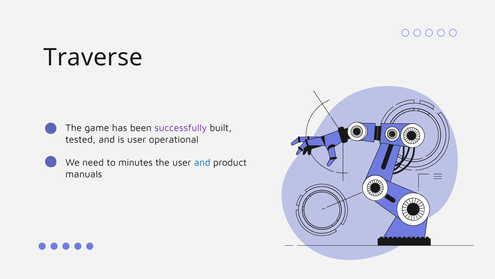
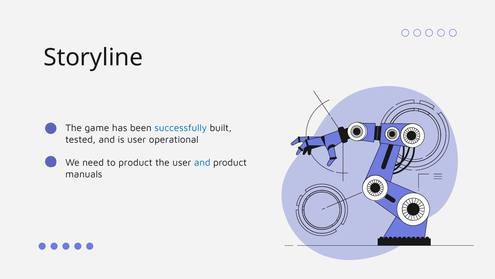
Traverse: Traverse -> Storyline
successfully colour: purple -> blue
to minutes: minutes -> product
